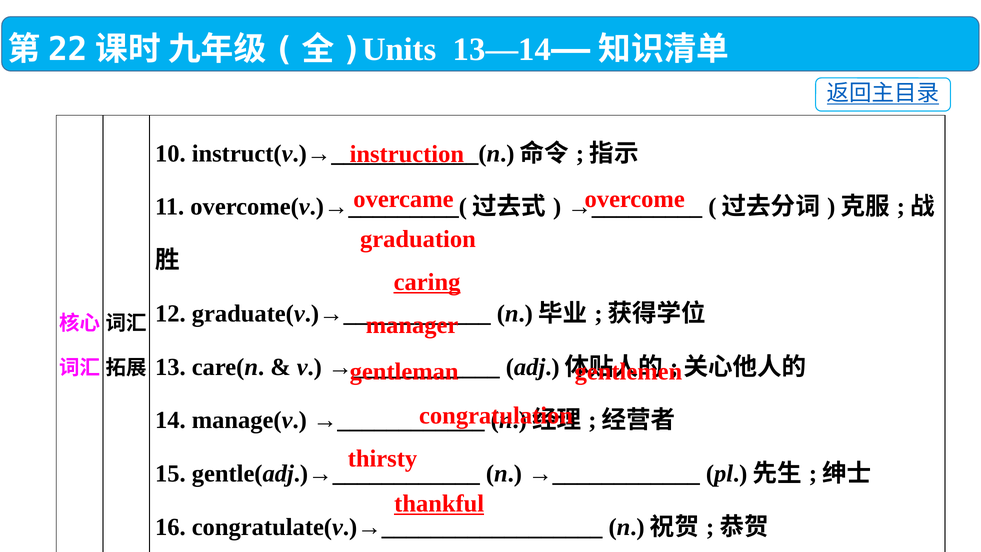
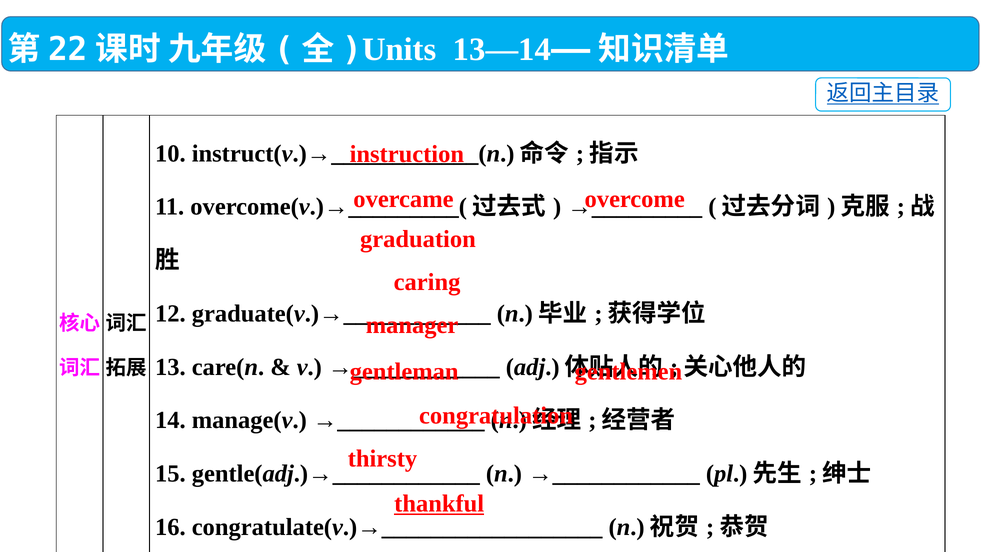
caring underline: present -> none
